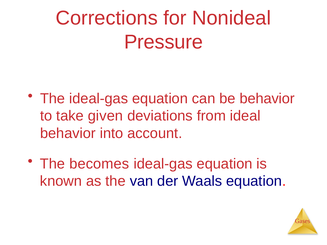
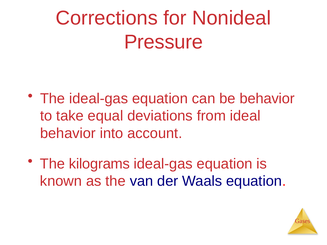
given: given -> equal
becomes: becomes -> kilograms
